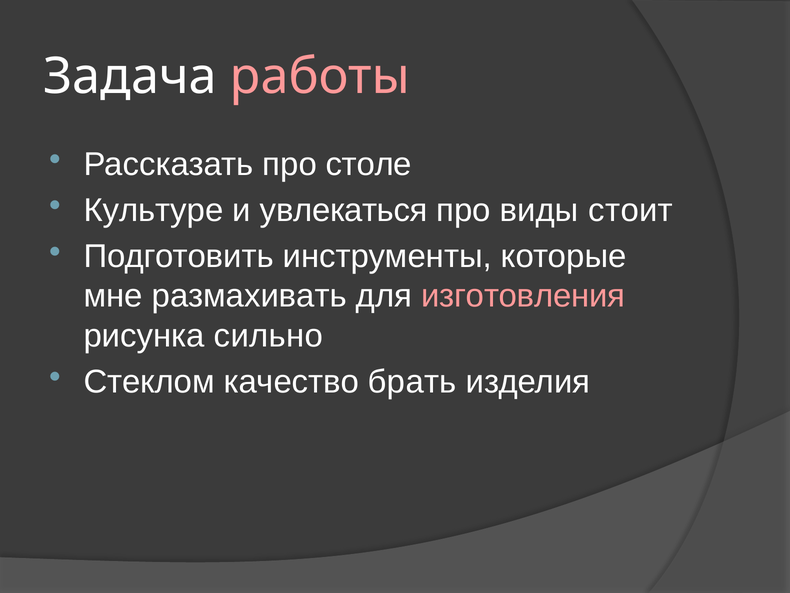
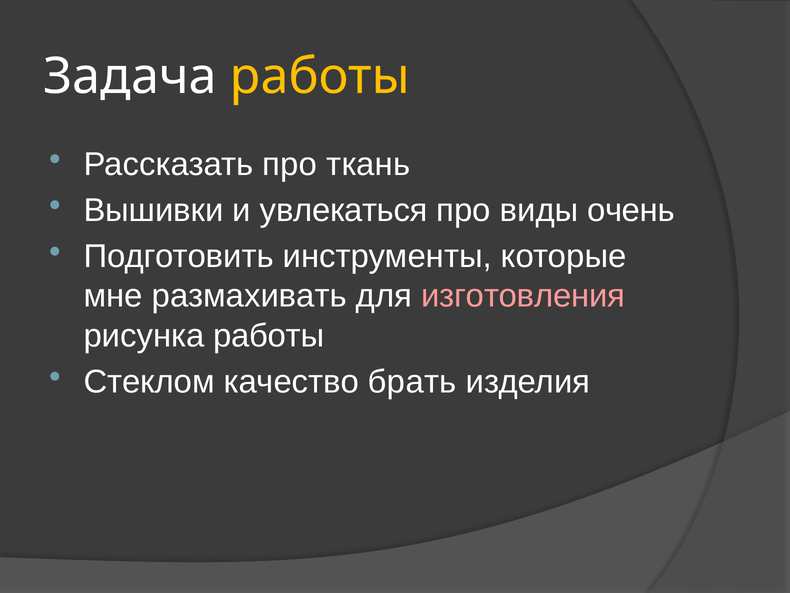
работы at (320, 77) colour: pink -> yellow
столе: столе -> ткань
Культуре: Культуре -> Вышивки
стоит: стоит -> очень
рисунка сильно: сильно -> работы
